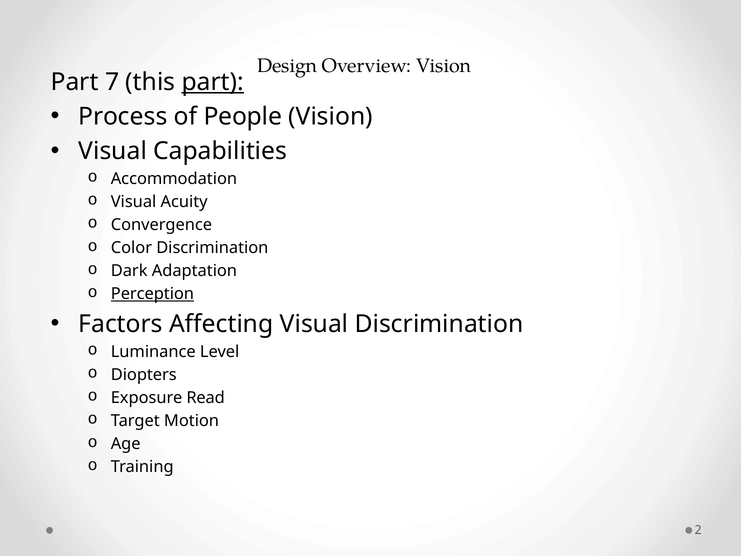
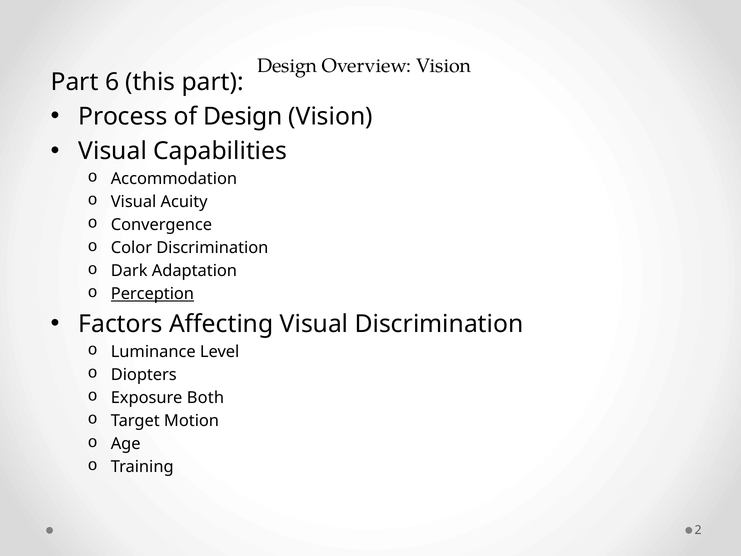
7: 7 -> 6
part at (213, 82) underline: present -> none
of People: People -> Design
Read: Read -> Both
